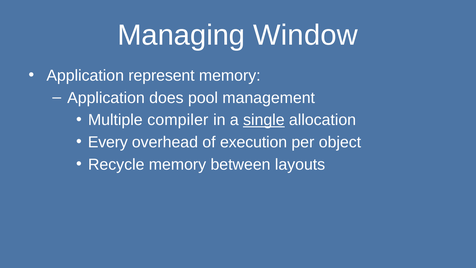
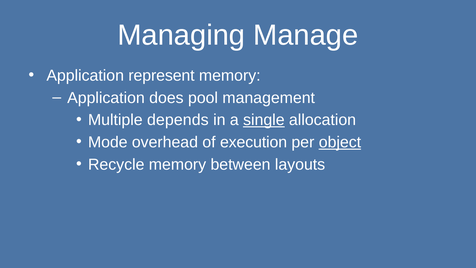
Window: Window -> Manage
compiler: compiler -> depends
Every: Every -> Mode
object underline: none -> present
